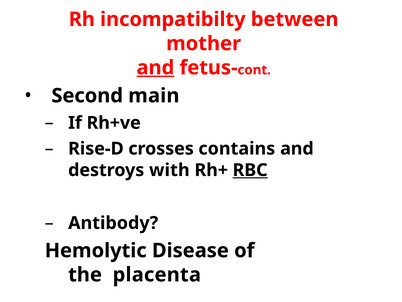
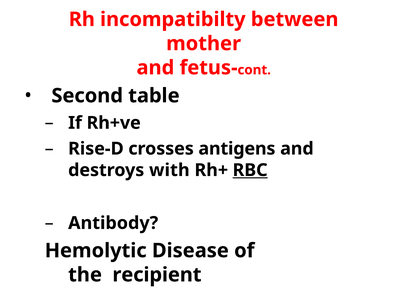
and at (155, 68) underline: present -> none
main: main -> table
contains: contains -> antigens
placenta: placenta -> recipient
